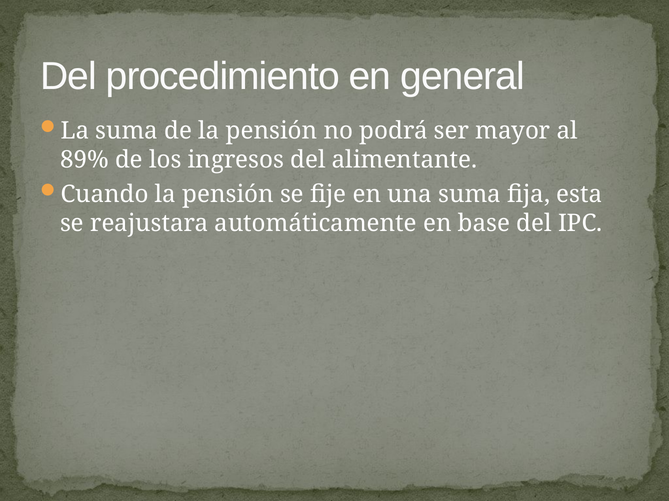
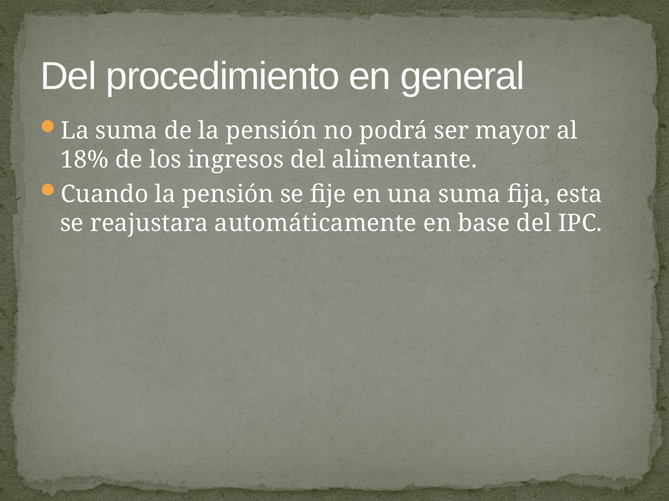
89%: 89% -> 18%
